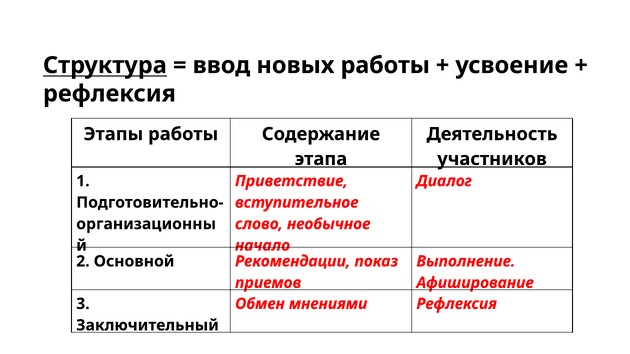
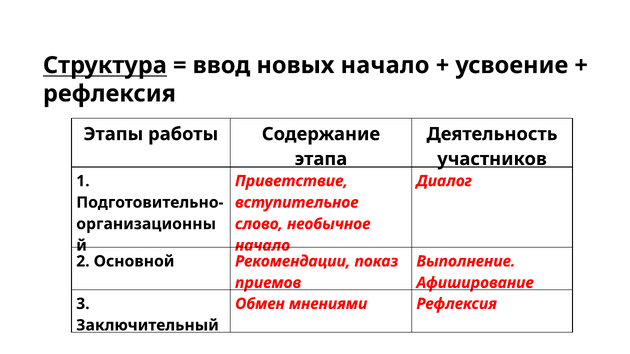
новых работы: работы -> начало
